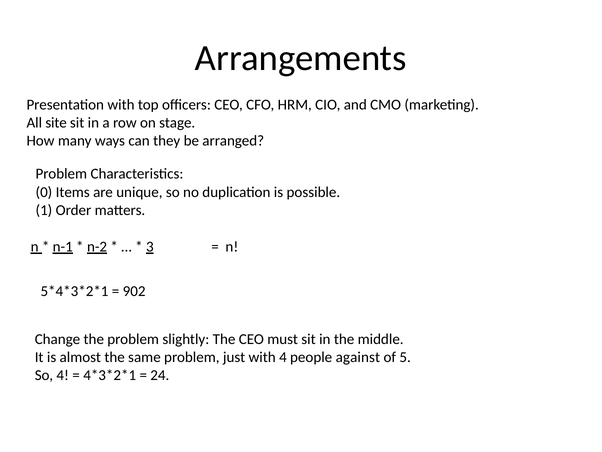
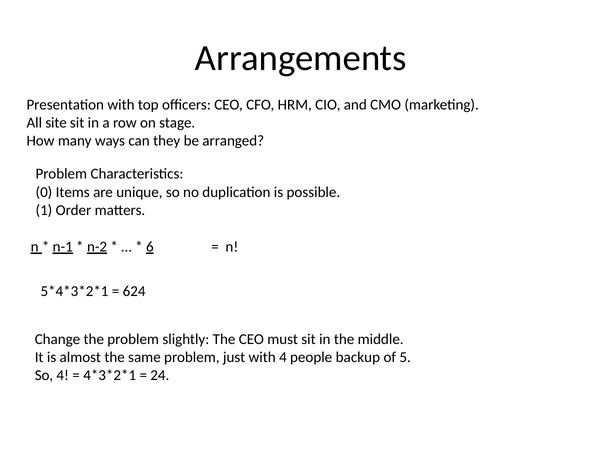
3: 3 -> 6
902: 902 -> 624
against: against -> backup
